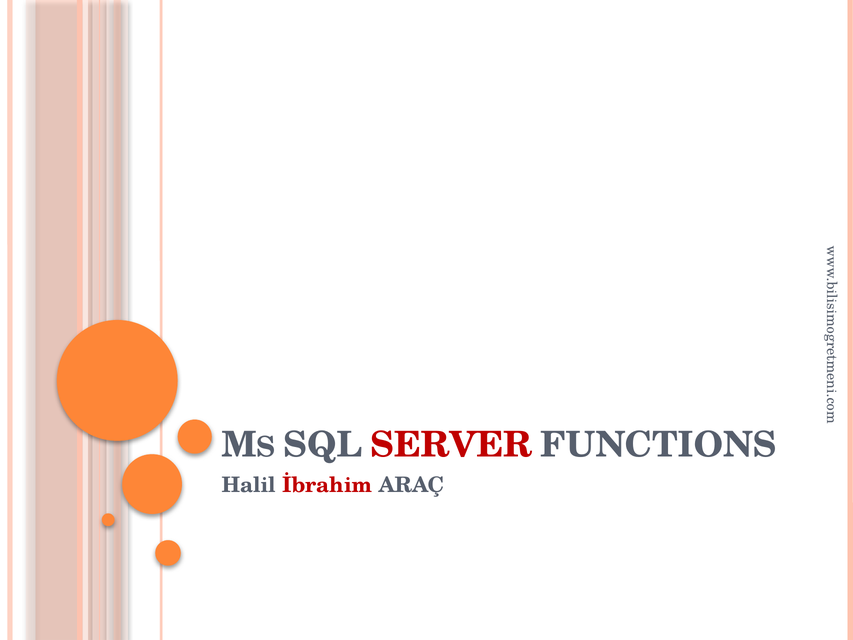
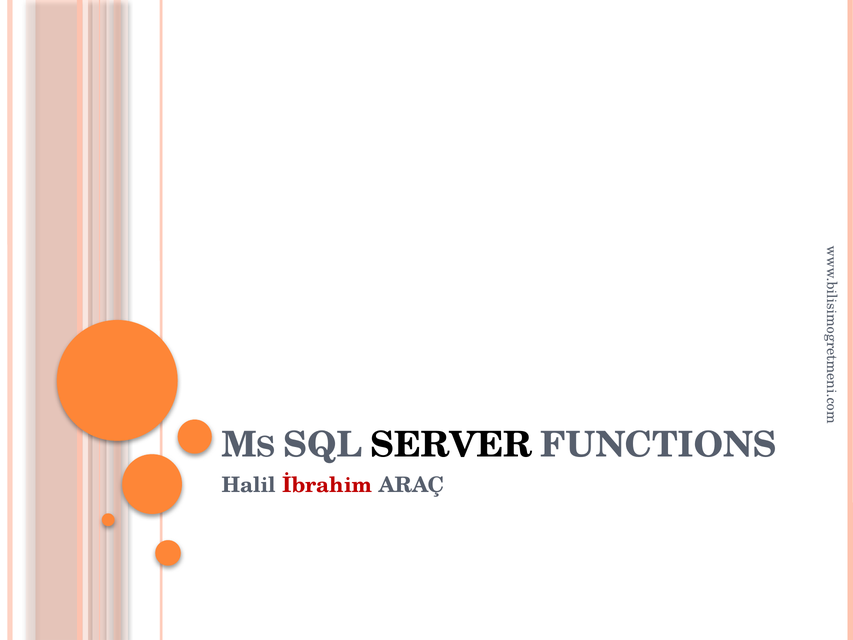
SERVER colour: red -> black
